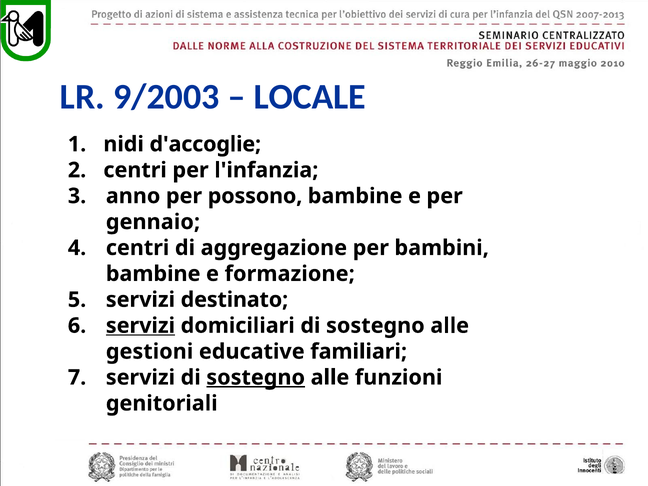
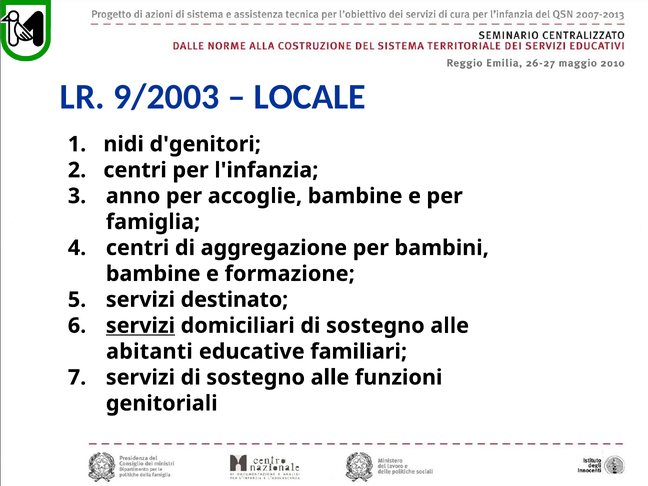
d'accoglie: d'accoglie -> d'genitori
possono: possono -> accoglie
gennaio: gennaio -> famiglia
gestioni: gestioni -> abitanti
sostegno at (256, 377) underline: present -> none
